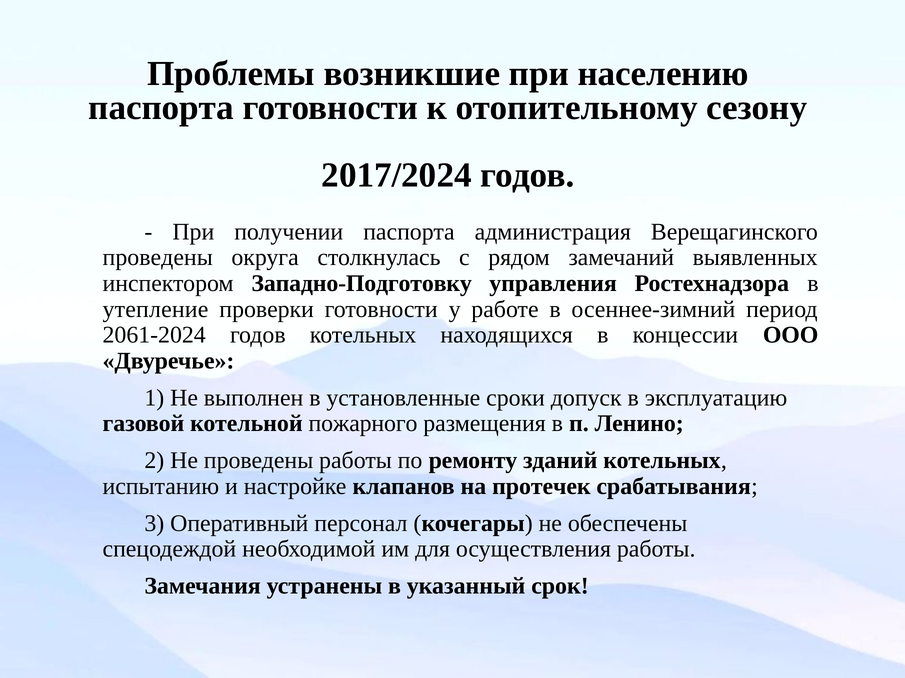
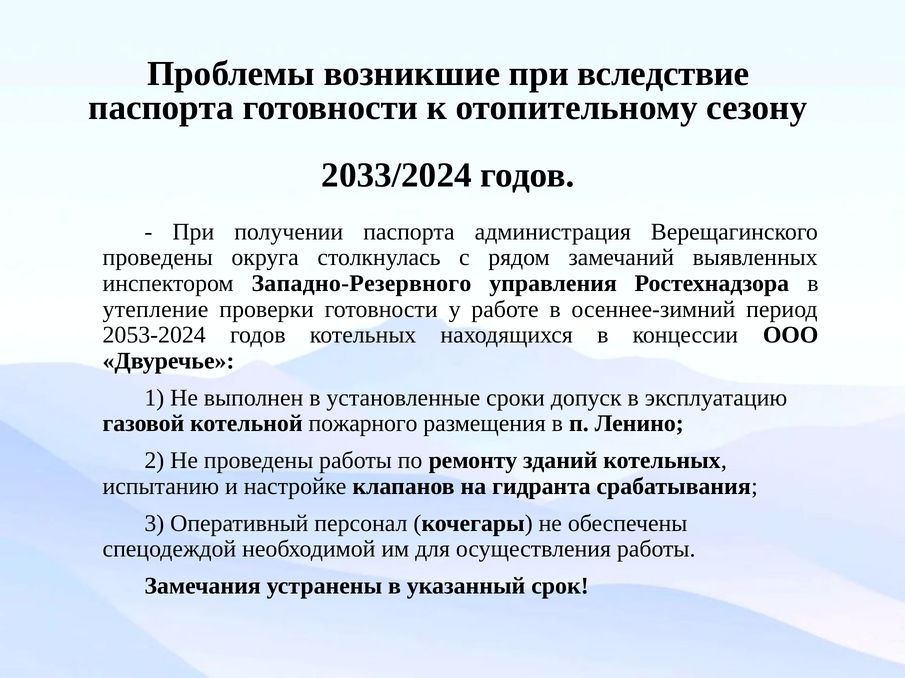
населению: населению -> вследствие
2017/2024: 2017/2024 -> 2033/2024
Западно-Подготовку: Западно-Подготовку -> Западно-Резервного
2061-2024: 2061-2024 -> 2053-2024
протечек: протечек -> гидранта
